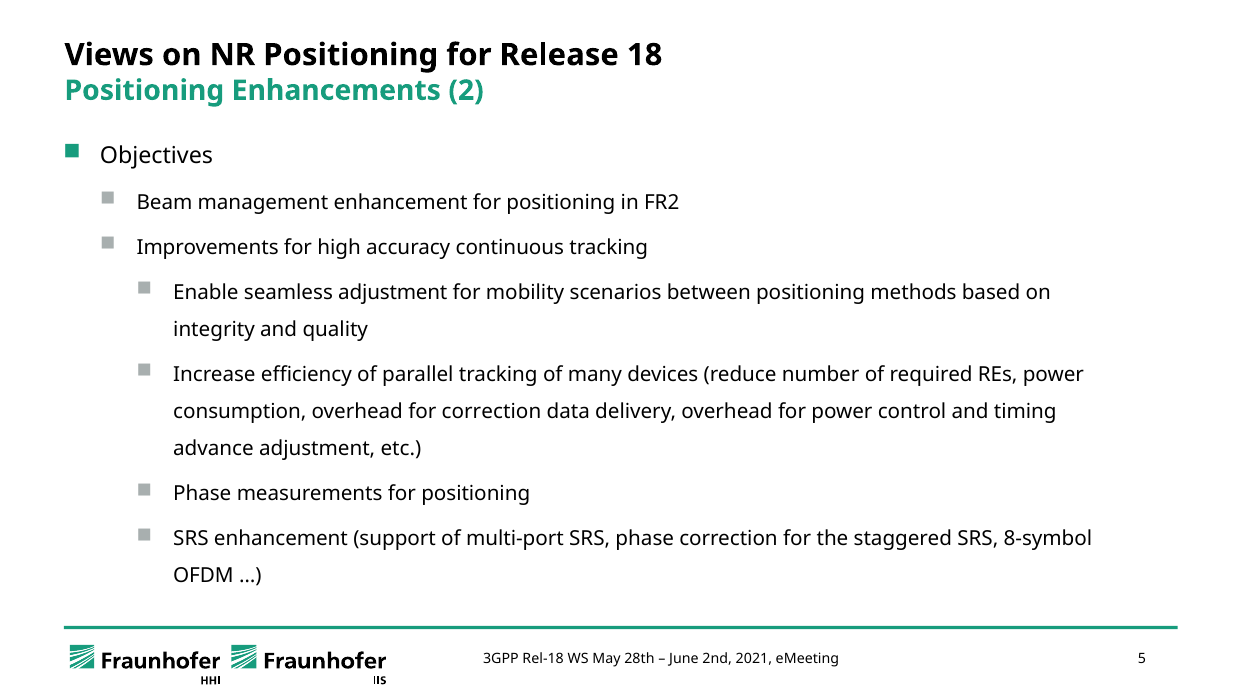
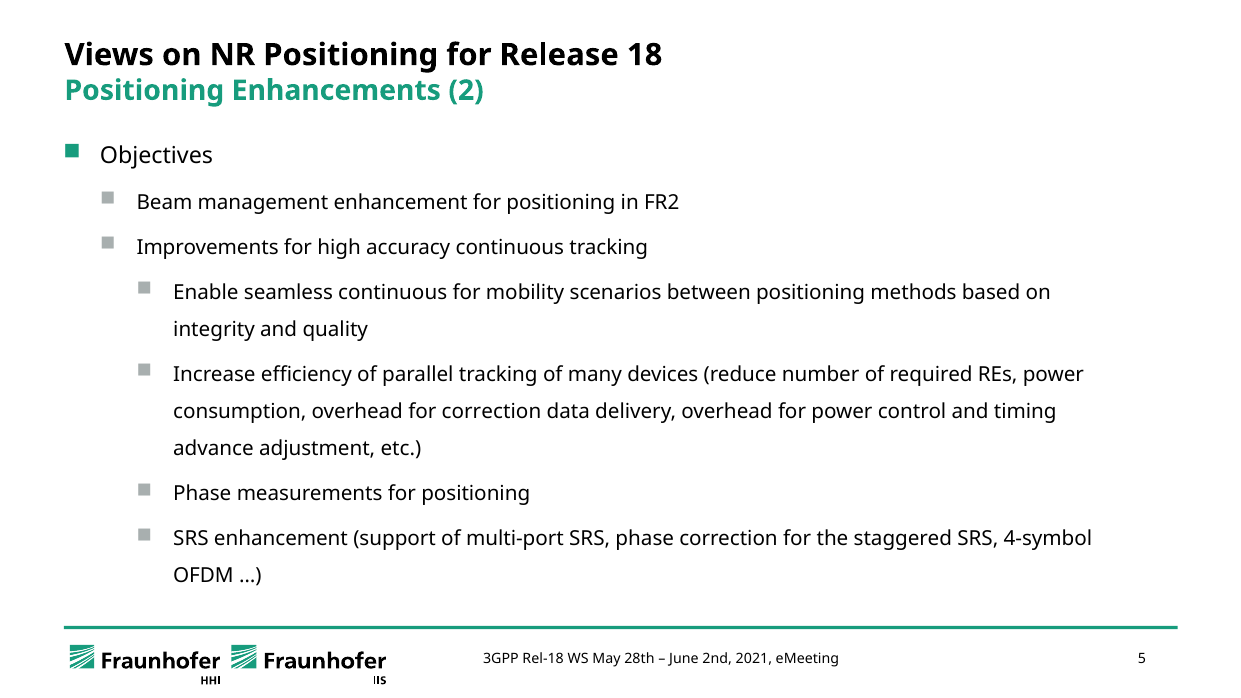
seamless adjustment: adjustment -> continuous
8-symbol: 8-symbol -> 4-symbol
